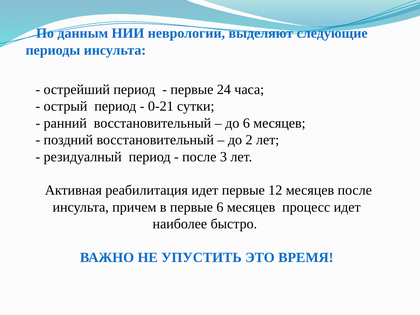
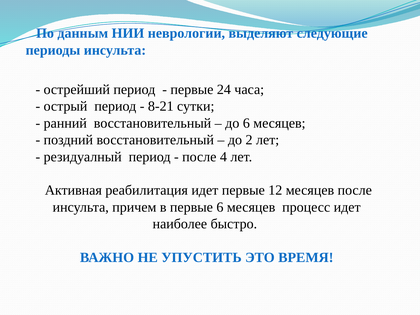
0-21: 0-21 -> 8-21
3: 3 -> 4
